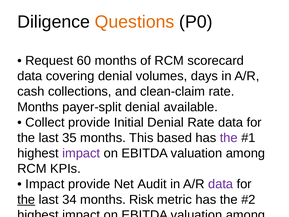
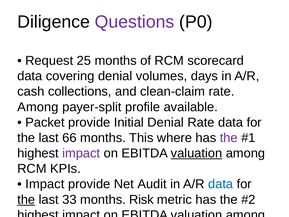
Questions colour: orange -> purple
60: 60 -> 25
Months at (38, 107): Months -> Among
payer-split denial: denial -> profile
Collect at (45, 122): Collect -> Packet
35: 35 -> 66
based: based -> where
valuation at (197, 153) underline: none -> present
data at (221, 184) colour: purple -> blue
34: 34 -> 33
